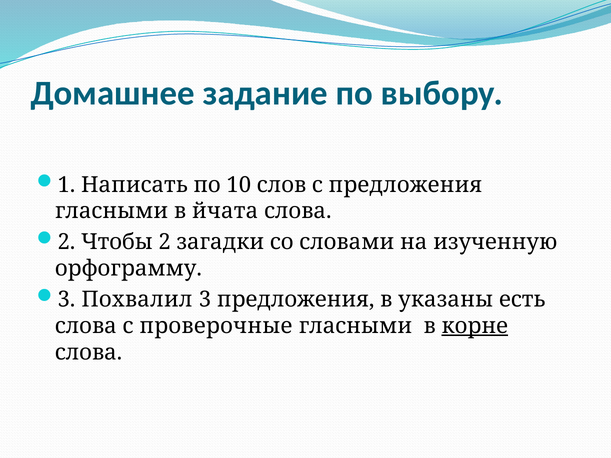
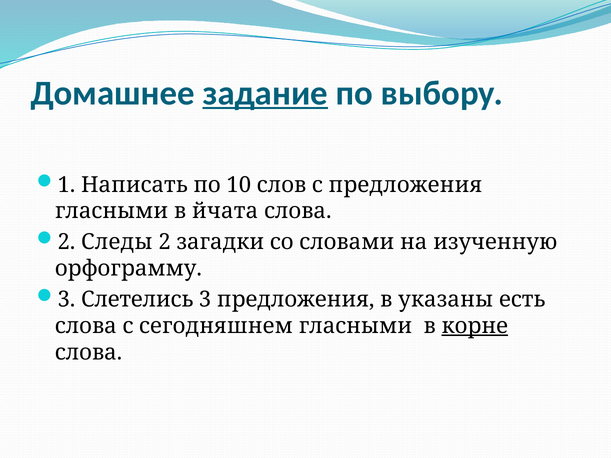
задание underline: none -> present
Чтобы: Чтобы -> Следы
Похвалил: Похвалил -> Слетелись
проверочные: проверочные -> сегодняшнем
